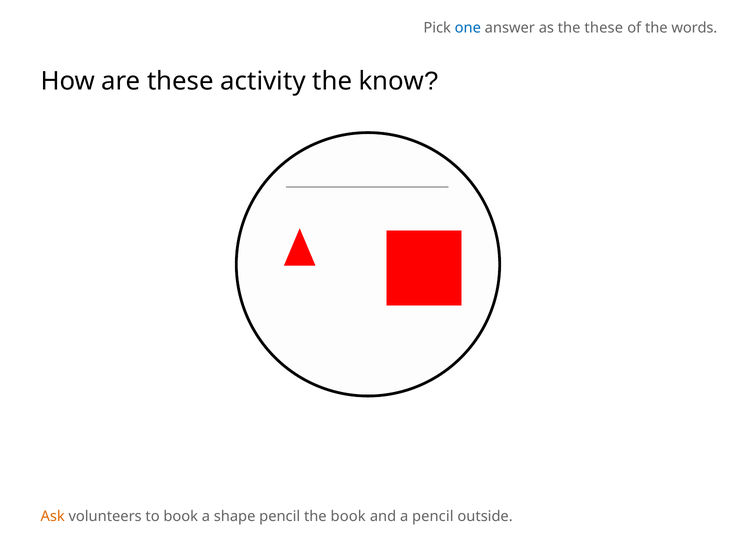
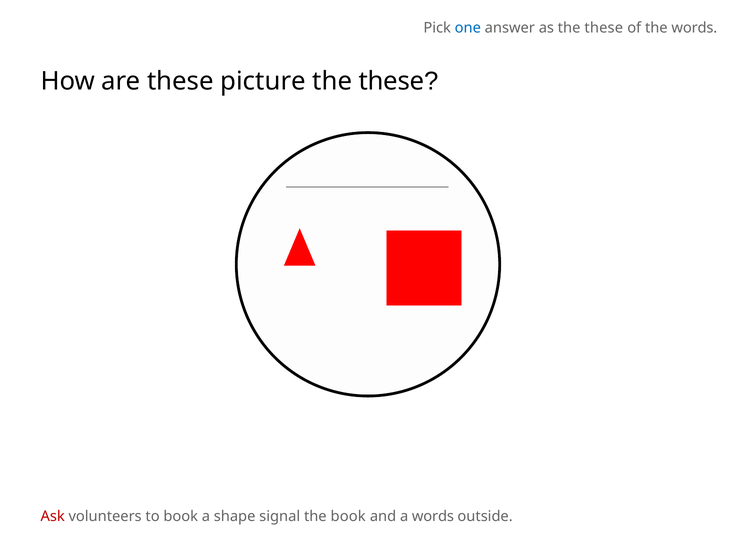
activity: activity -> picture
know at (391, 81): know -> these
Ask colour: orange -> red
shape pencil: pencil -> signal
a pencil: pencil -> words
